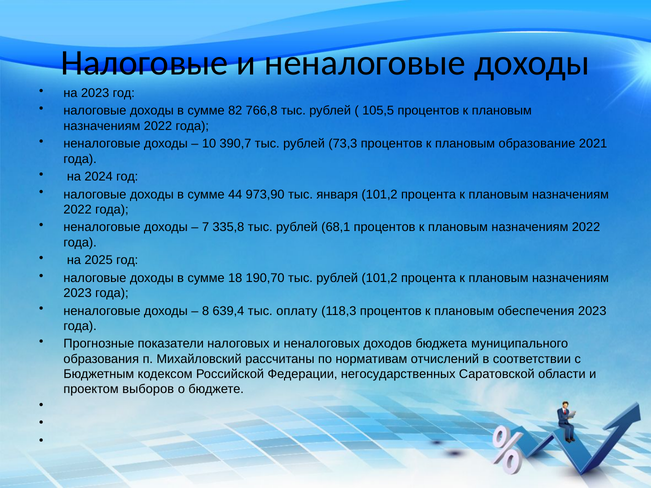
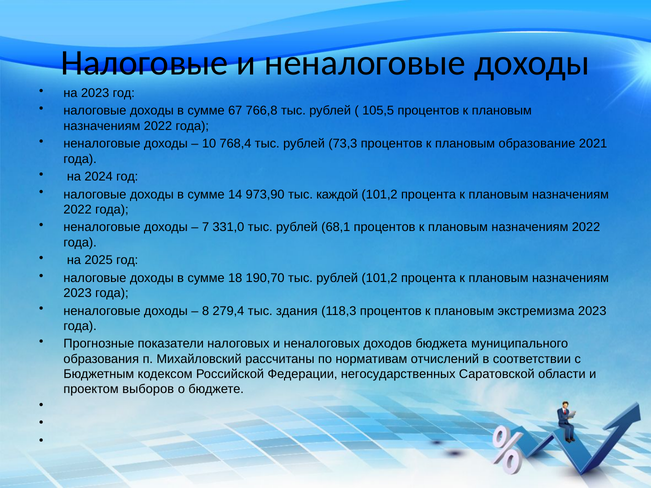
82: 82 -> 67
390,7: 390,7 -> 768,4
44: 44 -> 14
января: января -> каждой
335,8: 335,8 -> 331,0
639,4: 639,4 -> 279,4
оплату: оплату -> здания
обеспечения: обеспечения -> экстремизма
